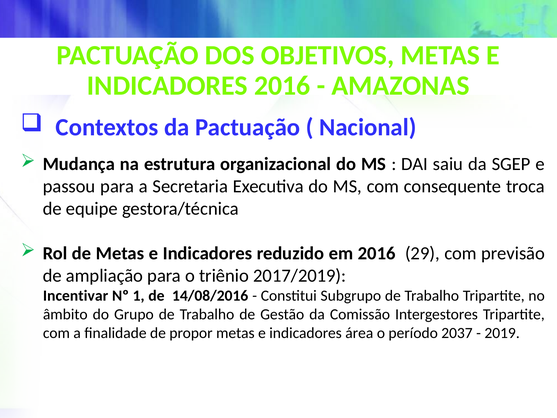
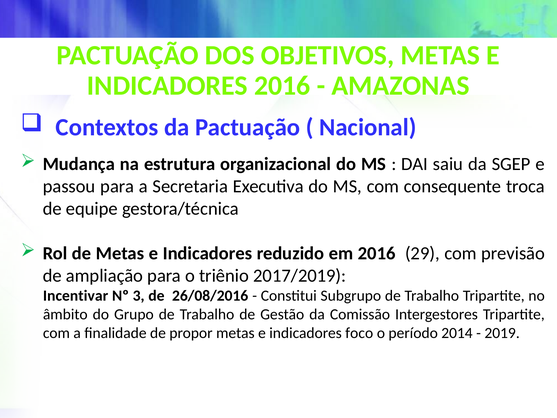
1: 1 -> 3
14/08/2016: 14/08/2016 -> 26/08/2016
área: área -> foco
2037: 2037 -> 2014
